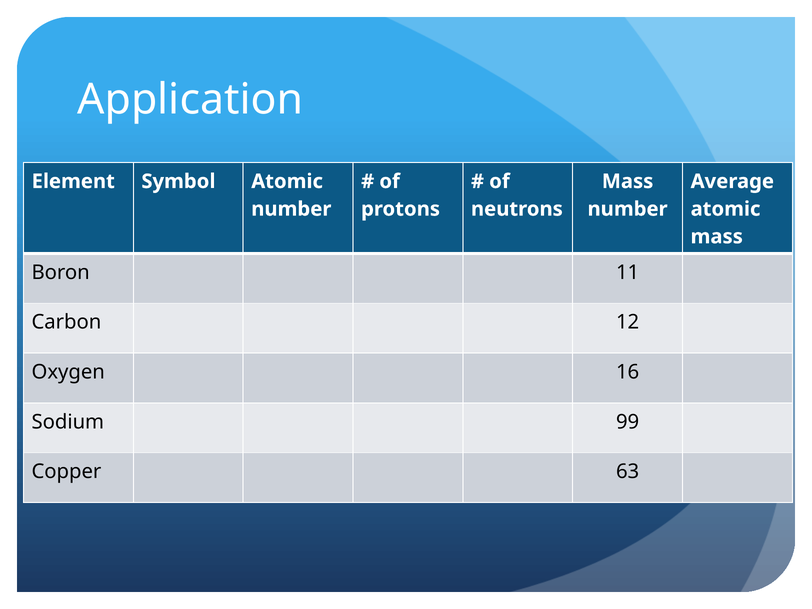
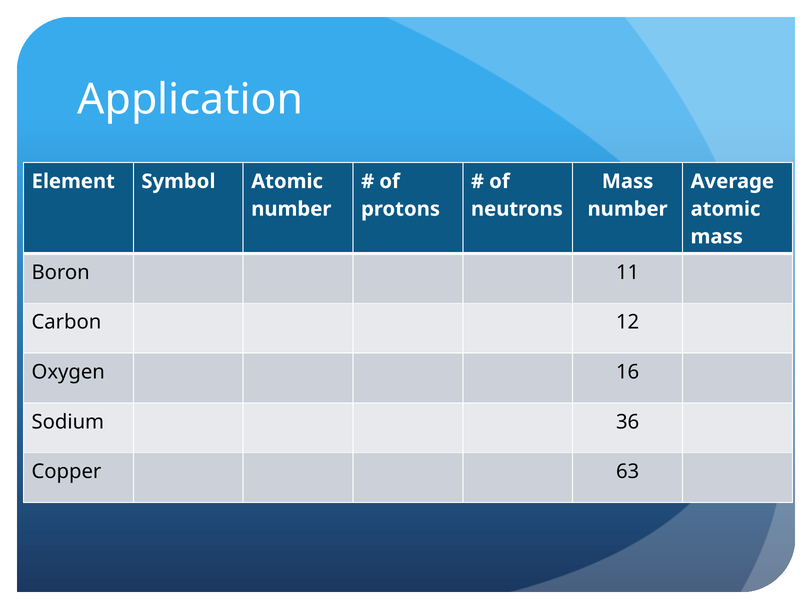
99: 99 -> 36
